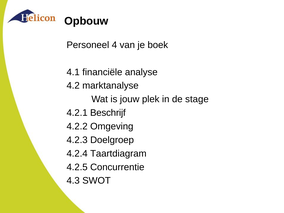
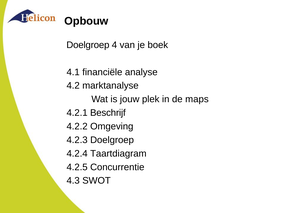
Personeel at (88, 45): Personeel -> Doelgroep
stage: stage -> maps
